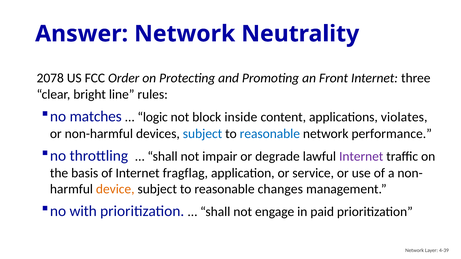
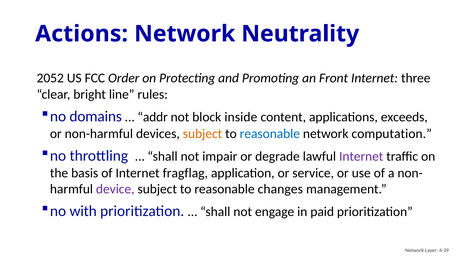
Answer: Answer -> Actions
2078: 2078 -> 2052
matches: matches -> domains
logic: logic -> addr
violates: violates -> exceeds
subject at (203, 134) colour: blue -> orange
performance: performance -> computation
device colour: orange -> purple
